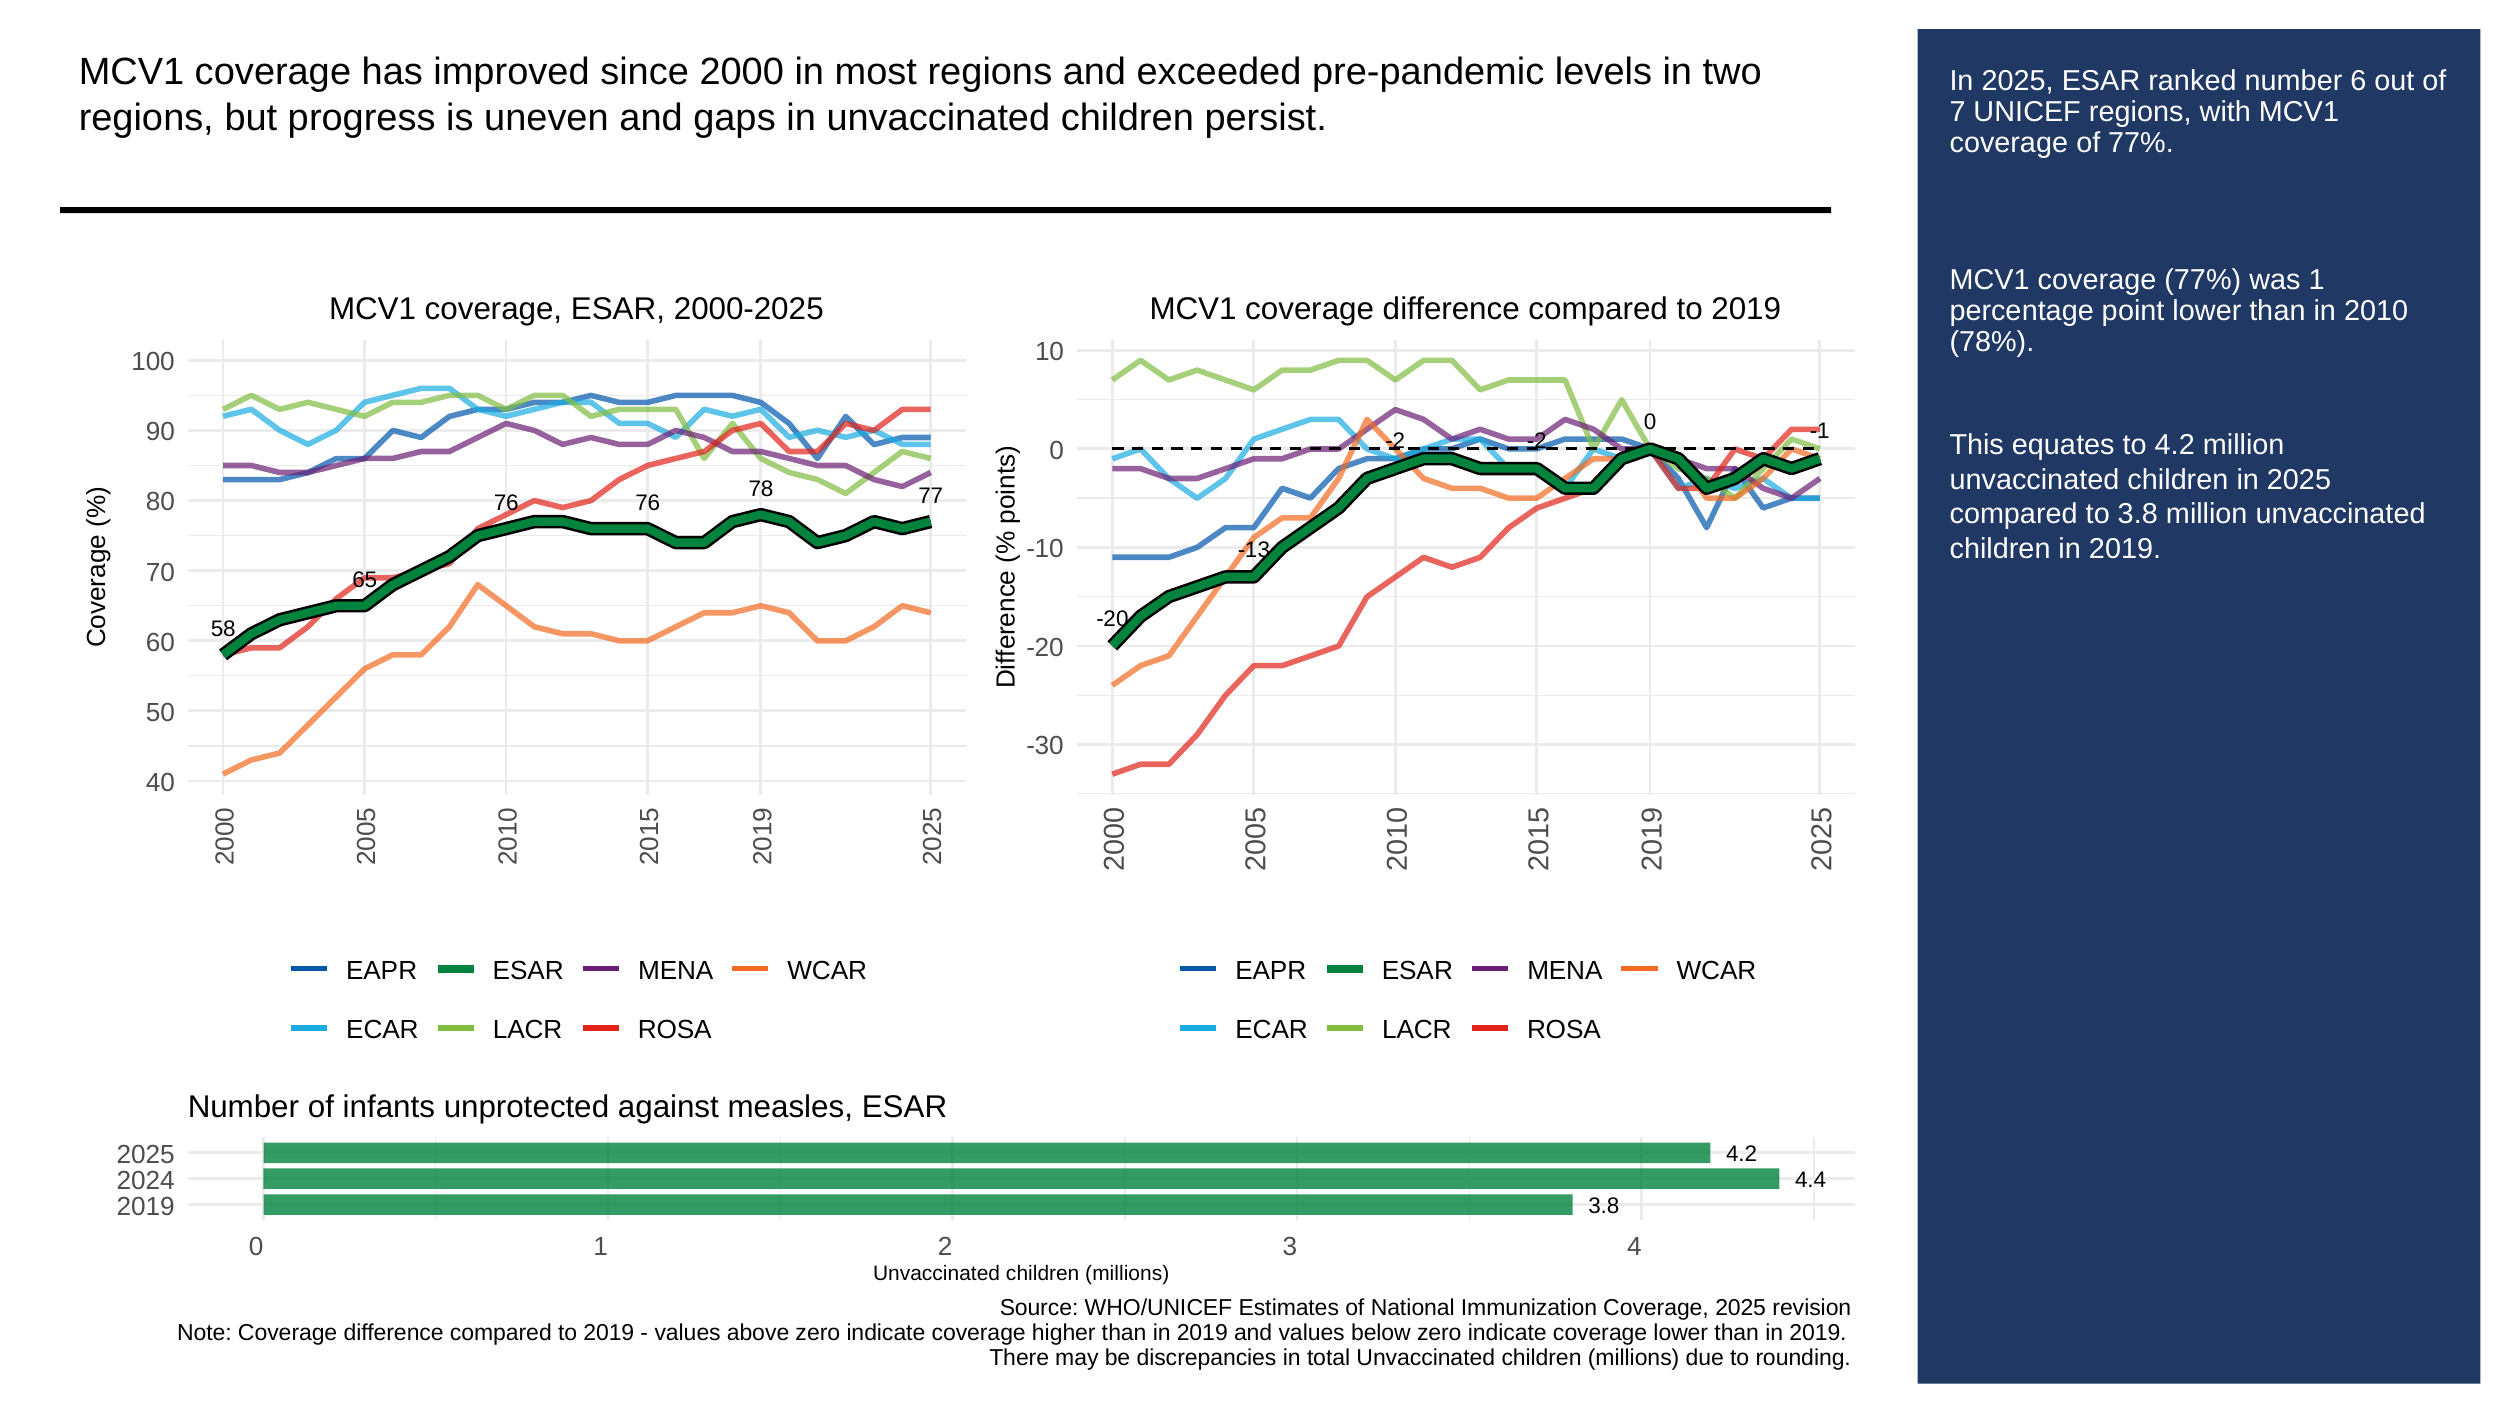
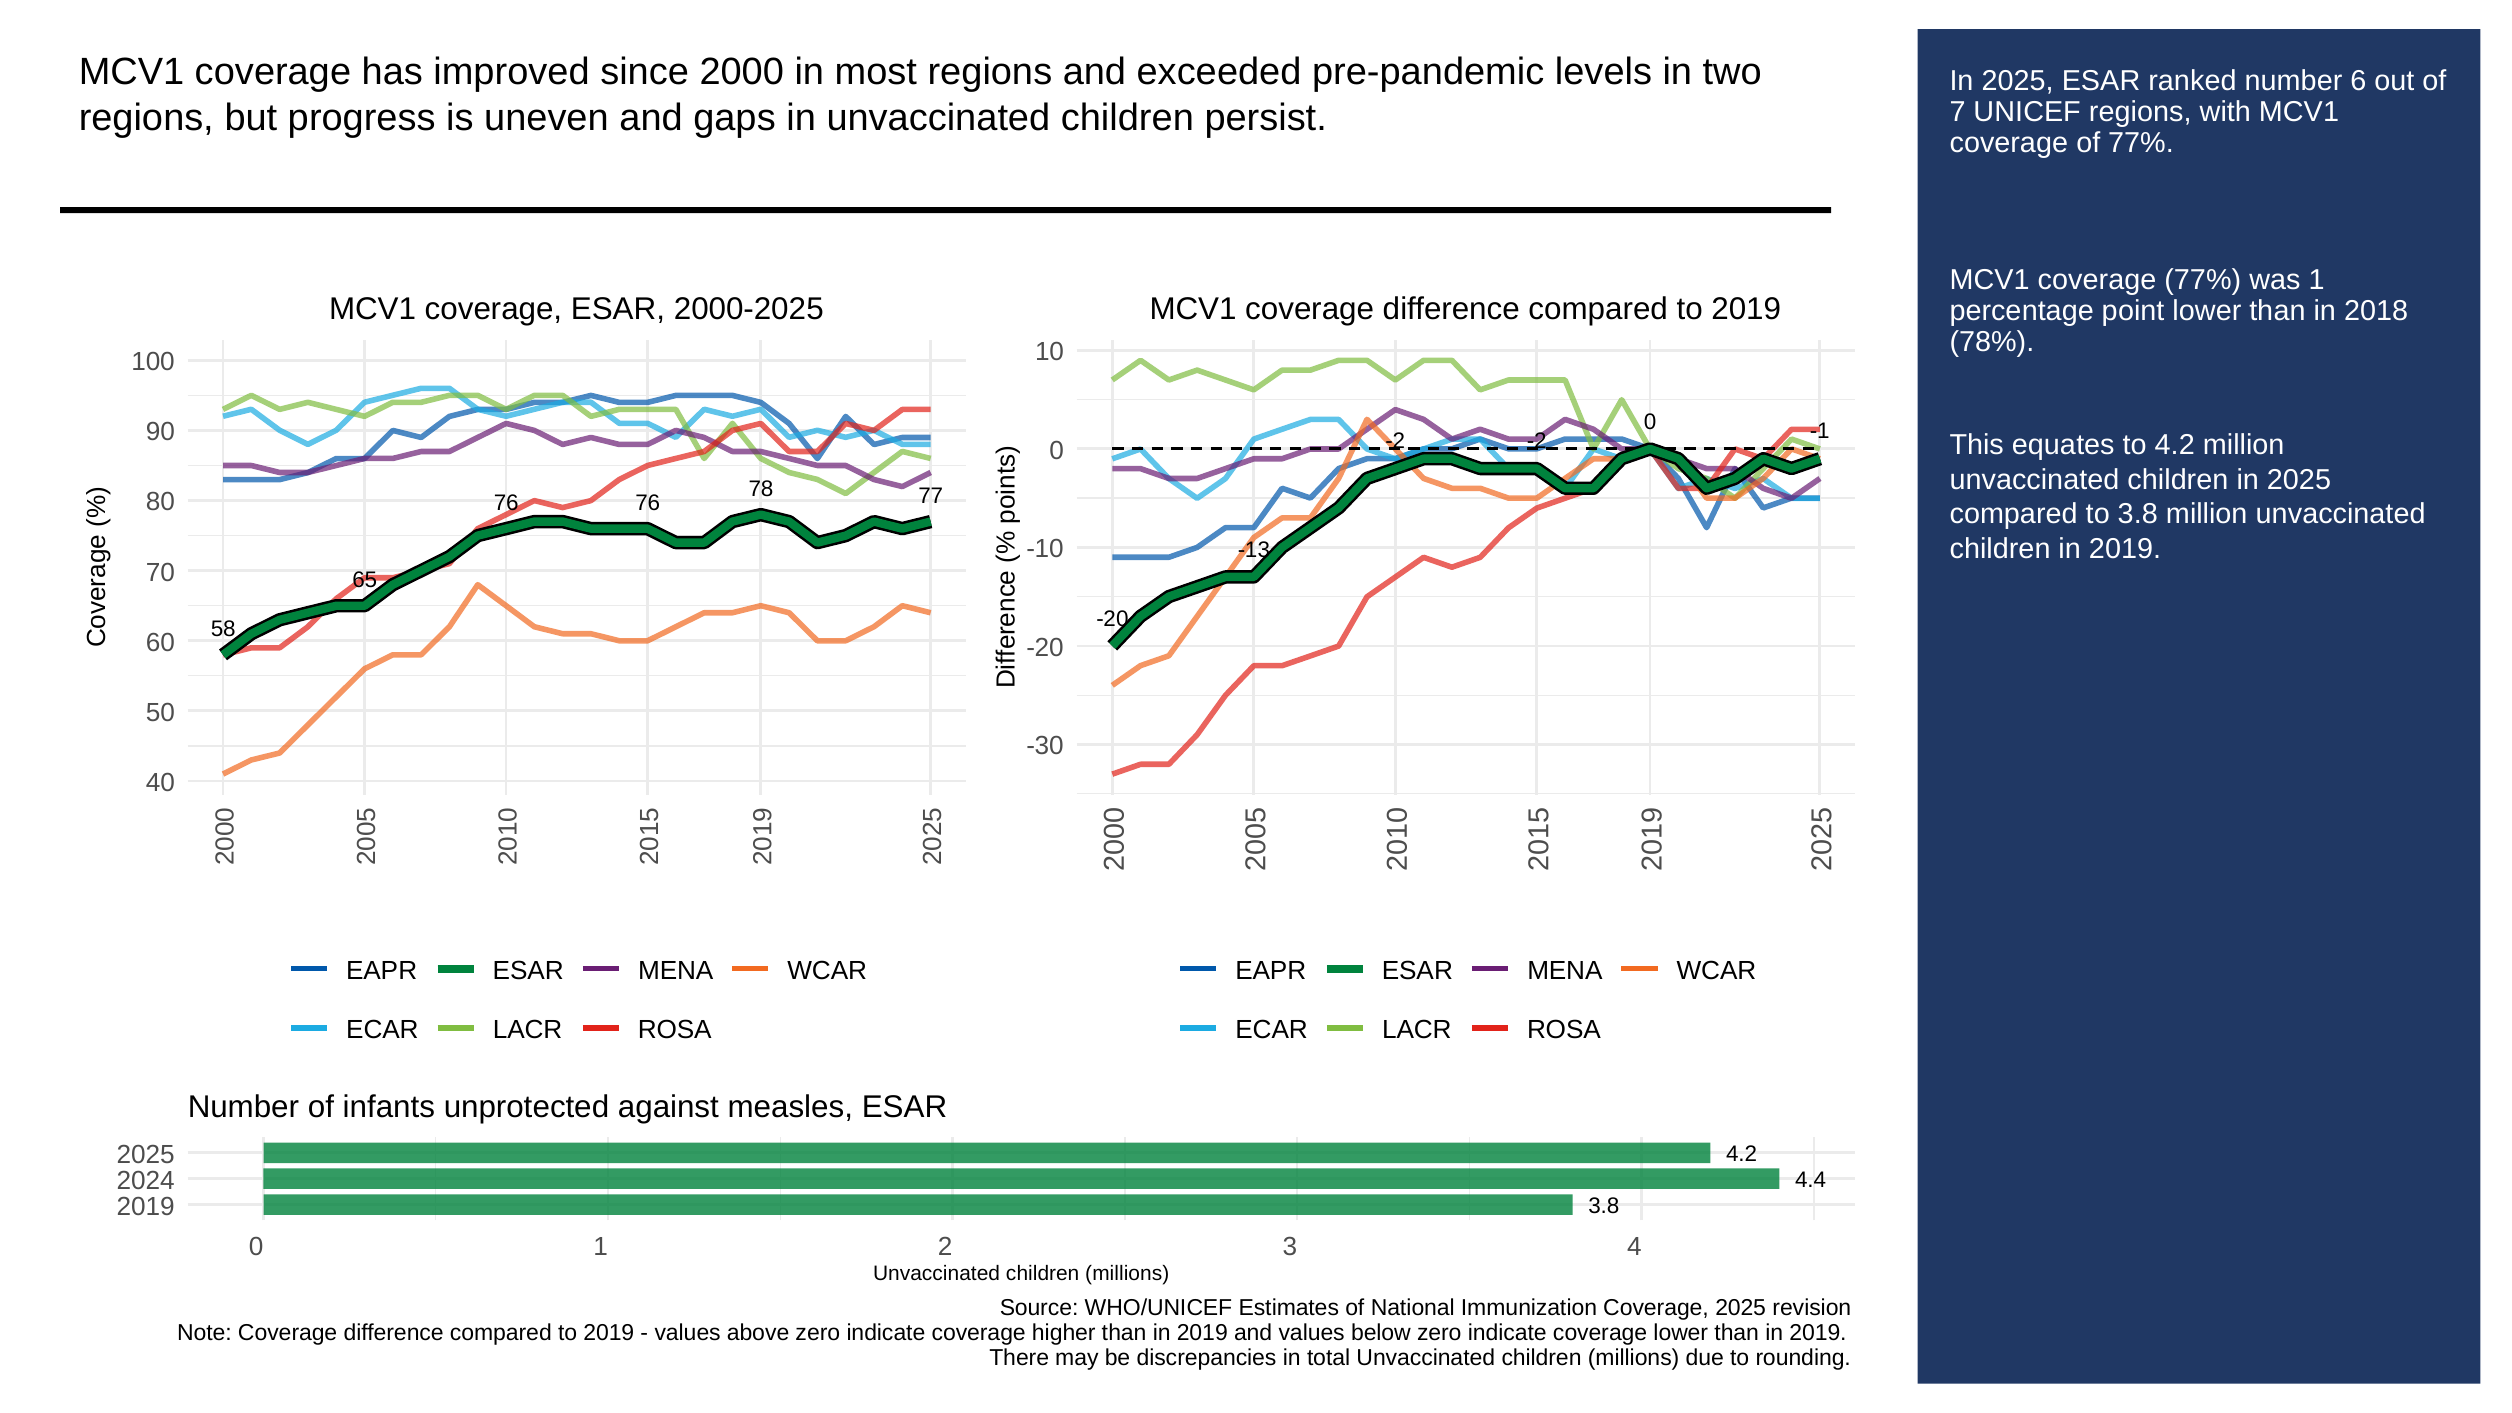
2010: 2010 -> 2018
